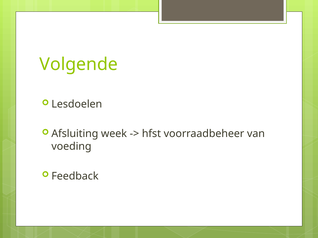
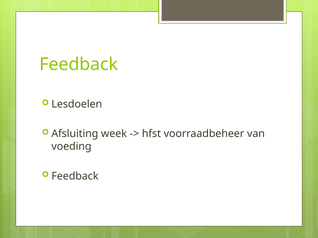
Volgende at (79, 65): Volgende -> Feedback
